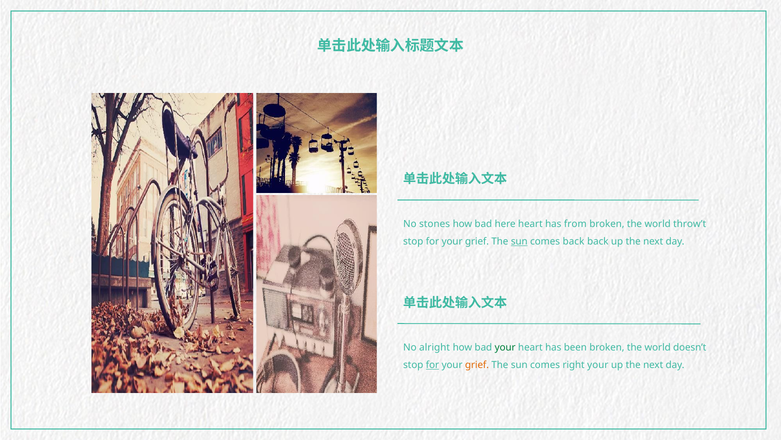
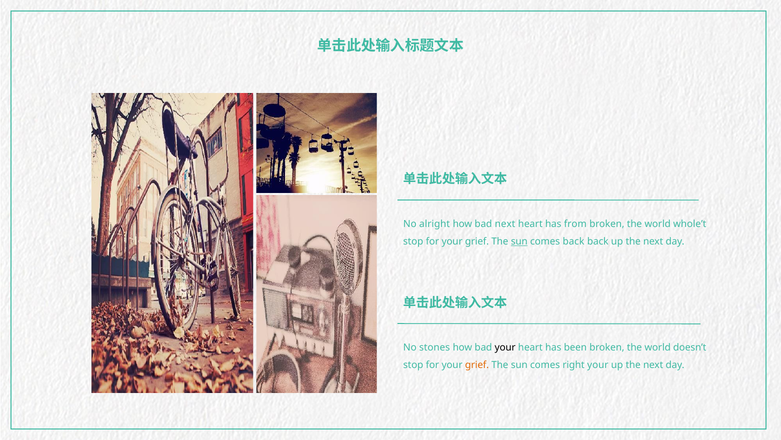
stones: stones -> alright
bad here: here -> next
throw’t: throw’t -> whole’t
alright: alright -> stones
your at (505, 347) colour: green -> black
for at (432, 364) underline: present -> none
